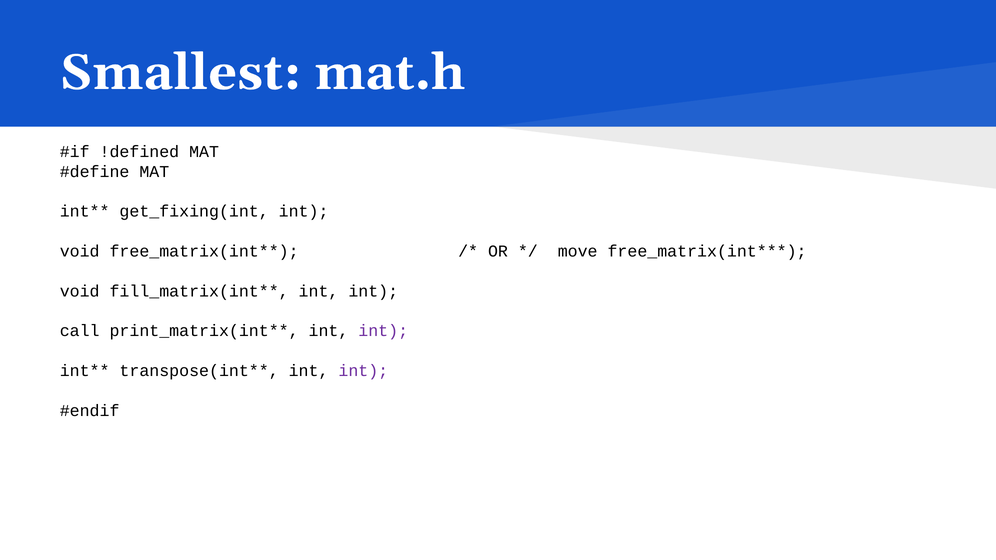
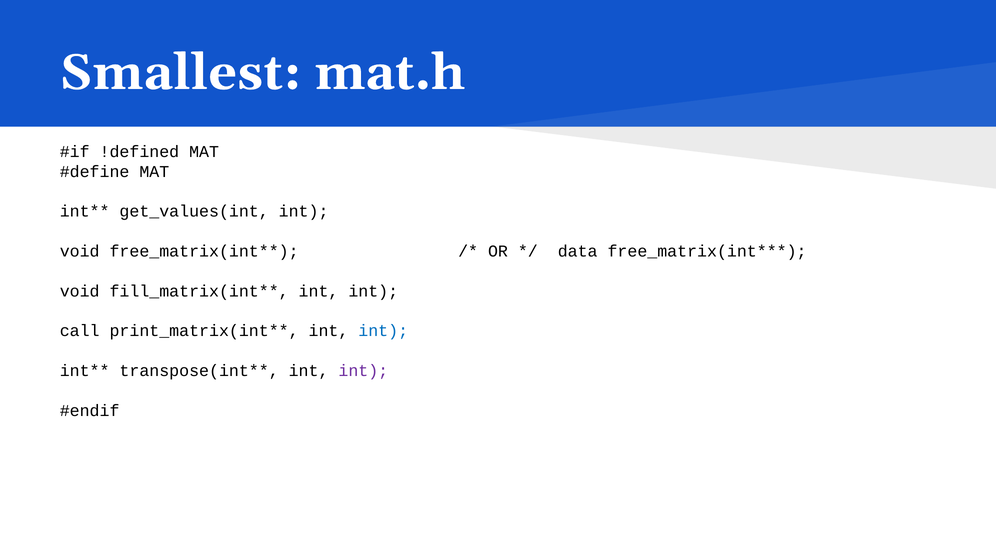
get_fixing(int: get_fixing(int -> get_values(int
move: move -> data
int at (383, 331) colour: purple -> blue
